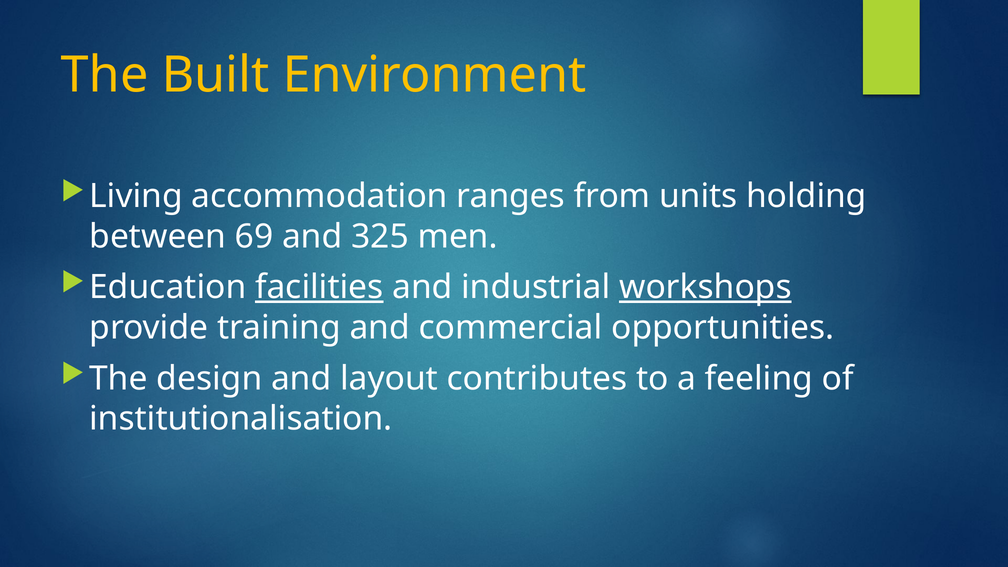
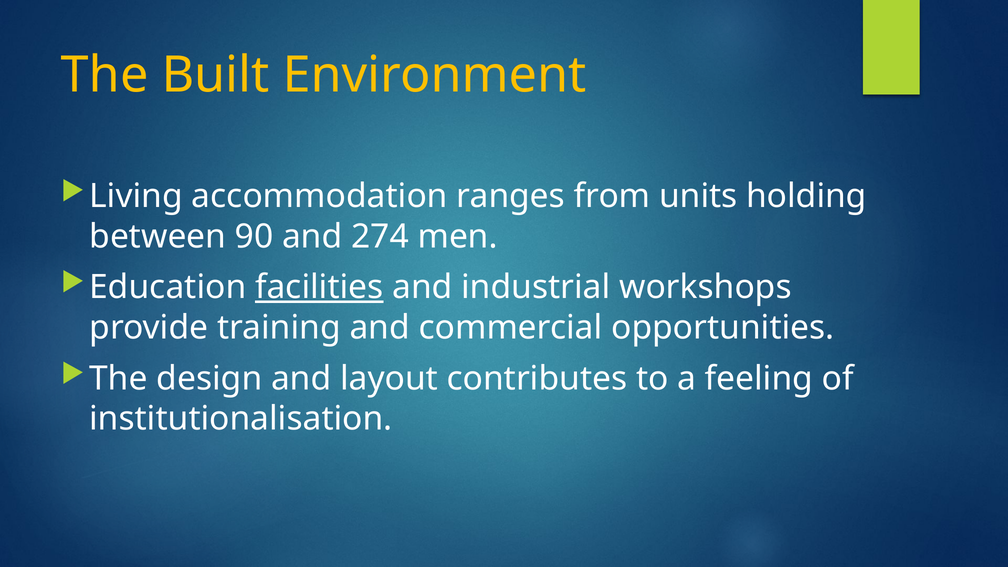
69: 69 -> 90
325: 325 -> 274
workshops underline: present -> none
